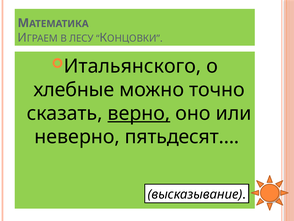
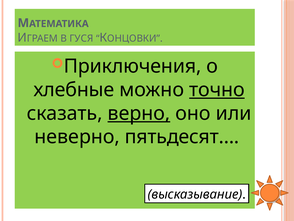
ЛЕСУ: ЛЕСУ -> ГУСЯ
Итальянского: Итальянского -> Приключения
точно underline: none -> present
